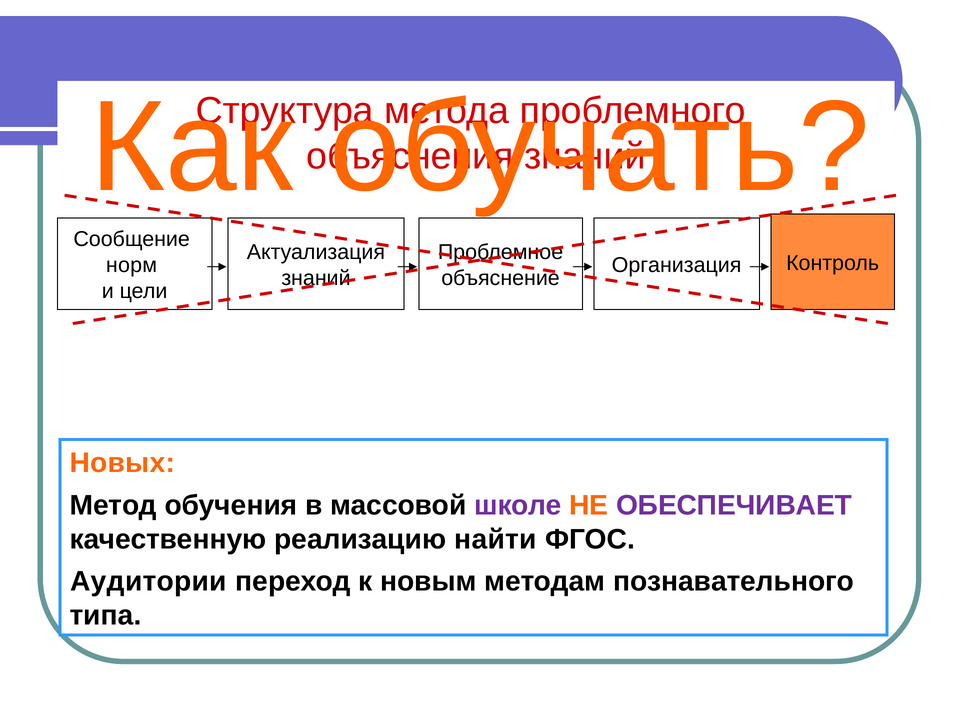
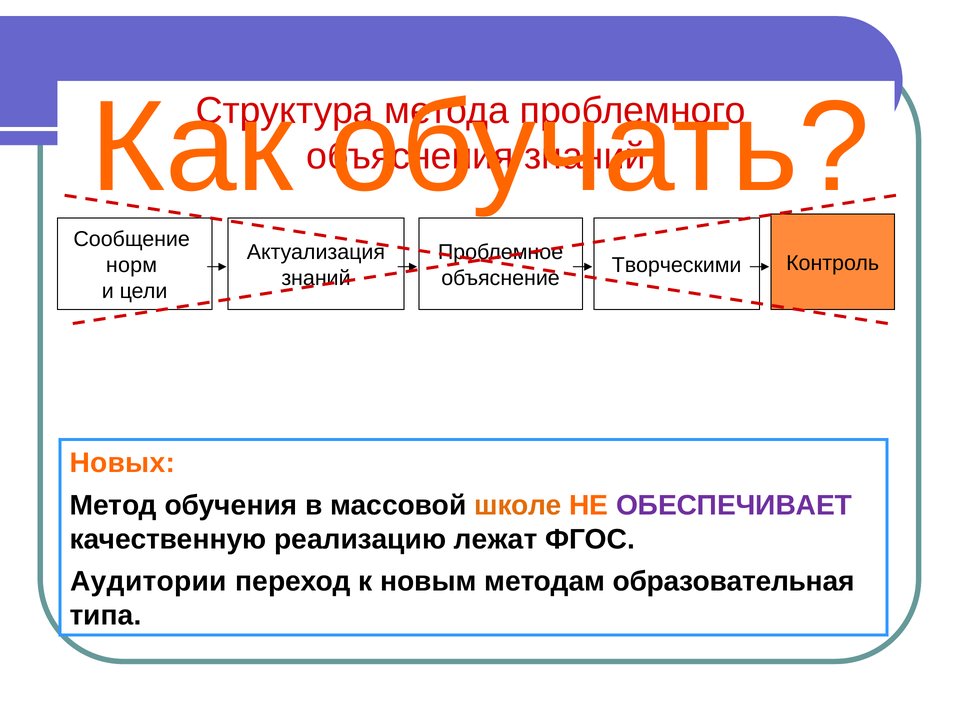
Организация: Организация -> Творческими
школе colour: purple -> orange
найти: найти -> лежат
познавательного: познавательного -> образовательная
